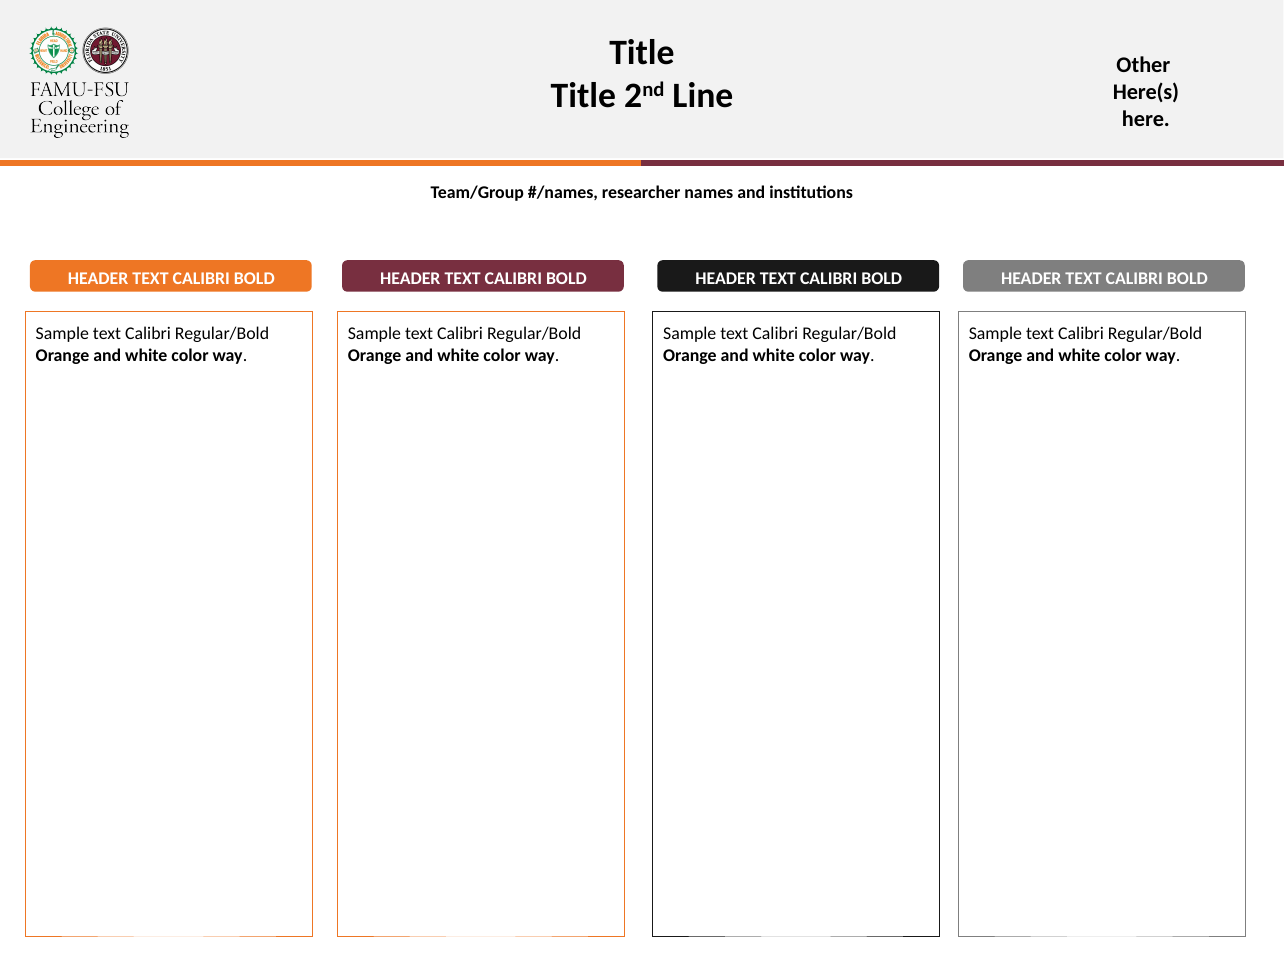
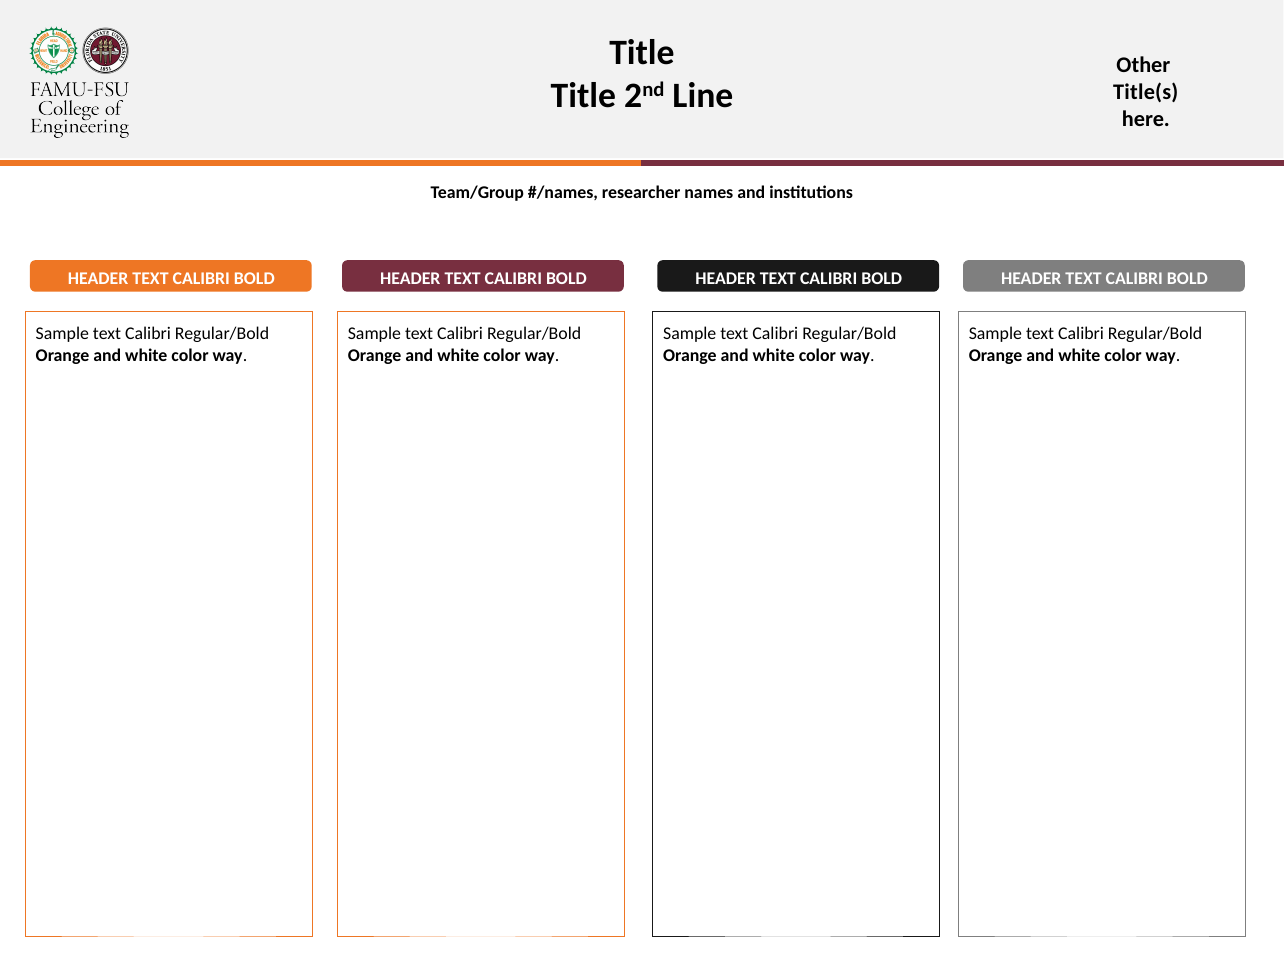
Here(s: Here(s -> Title(s
